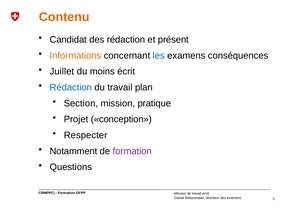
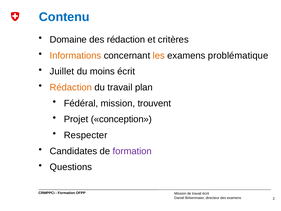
Contenu colour: orange -> blue
Candidat: Candidat -> Domaine
présent: présent -> critères
les colour: blue -> orange
conséquences: conséquences -> problématique
Rédaction at (71, 87) colour: blue -> orange
Section: Section -> Fédéral
pratique: pratique -> trouvent
Notamment: Notamment -> Candidates
